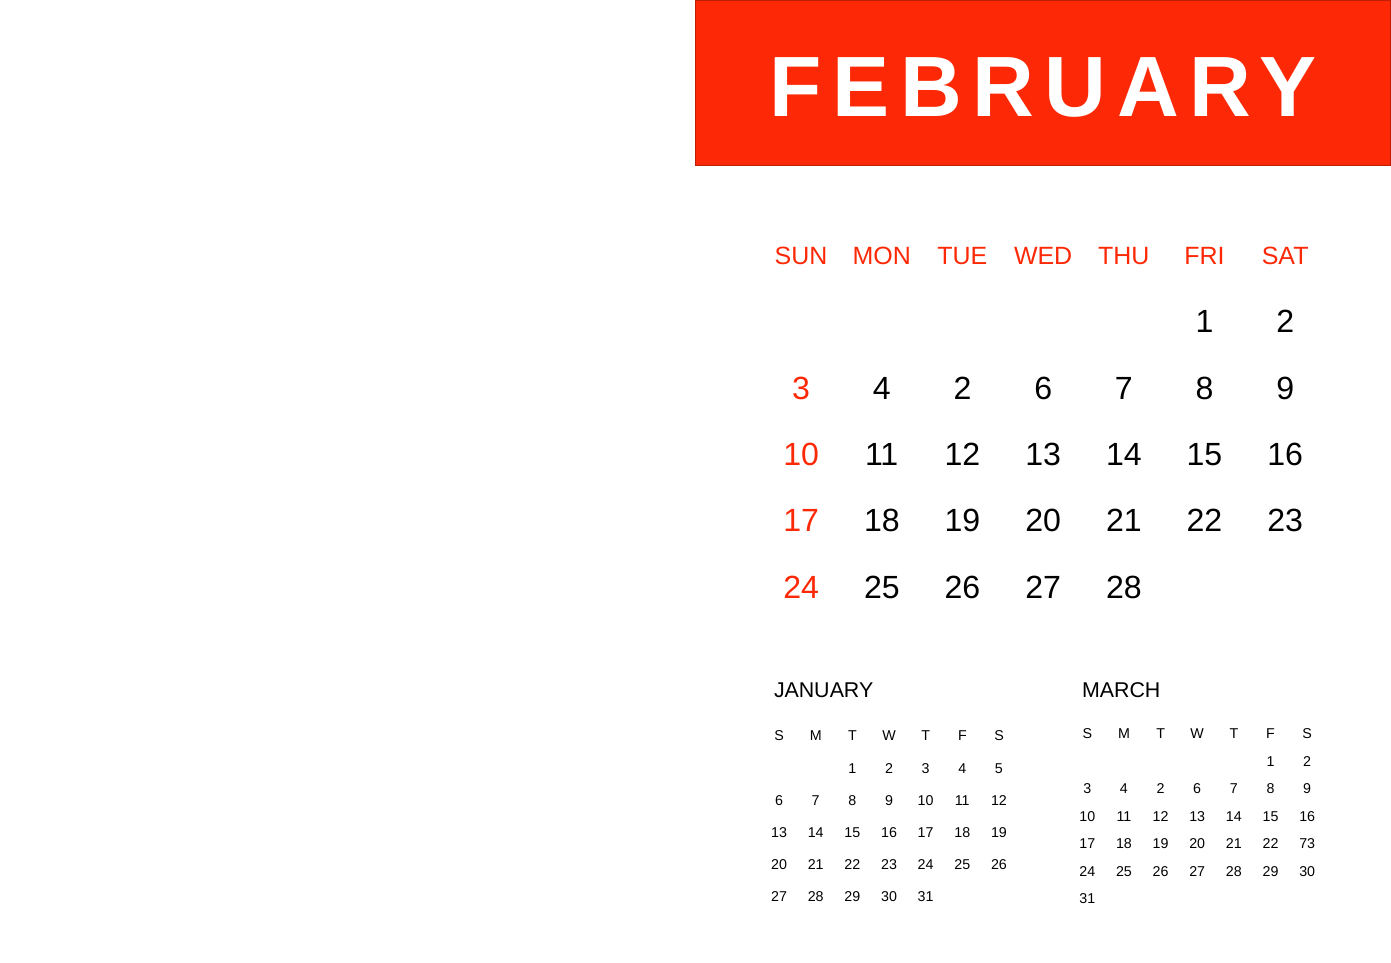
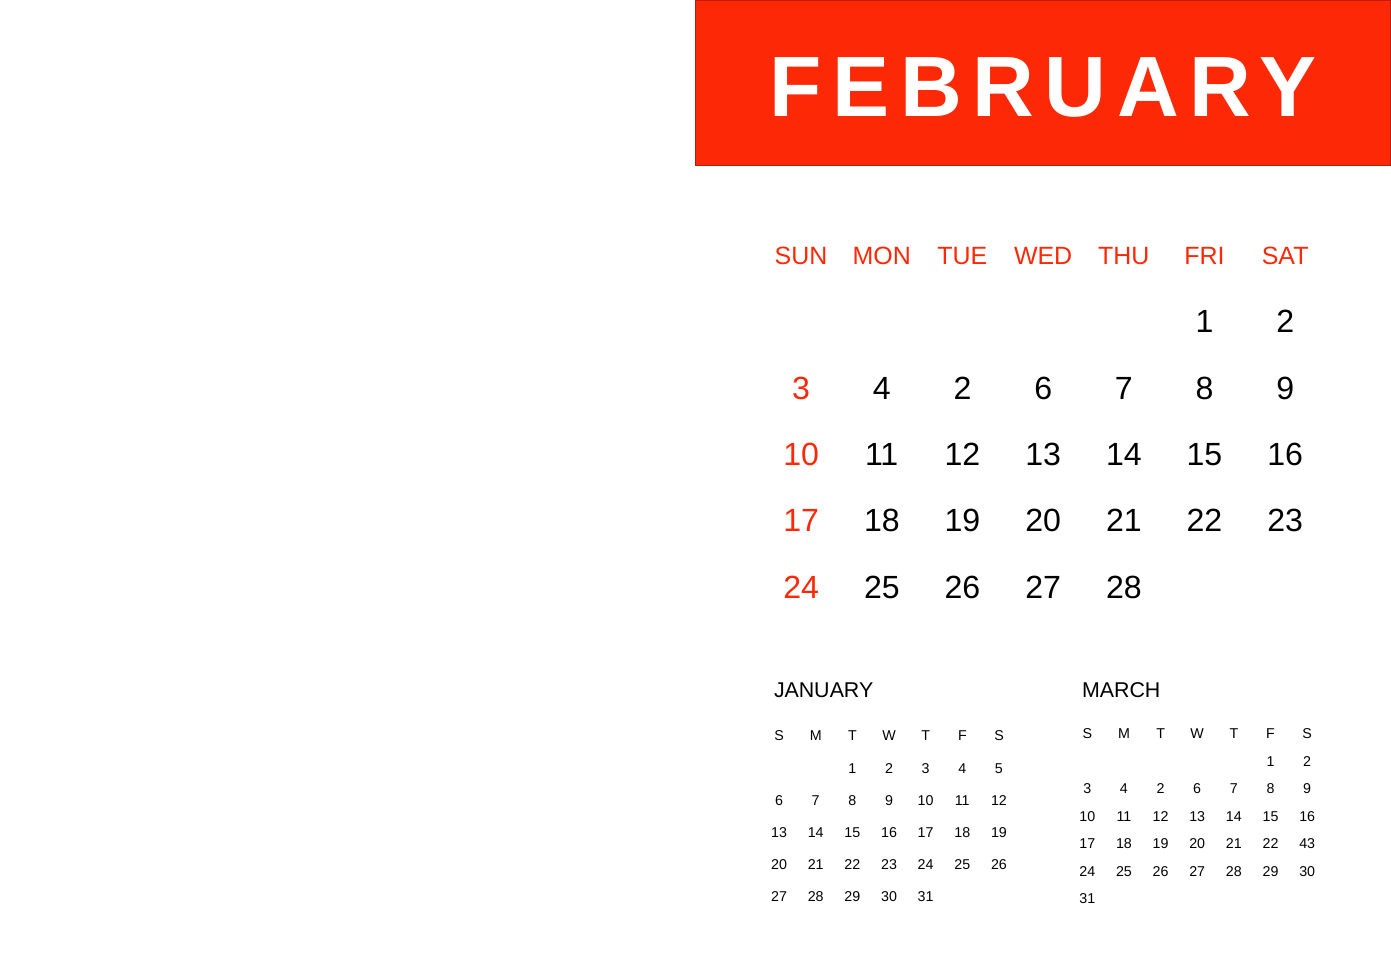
73: 73 -> 43
